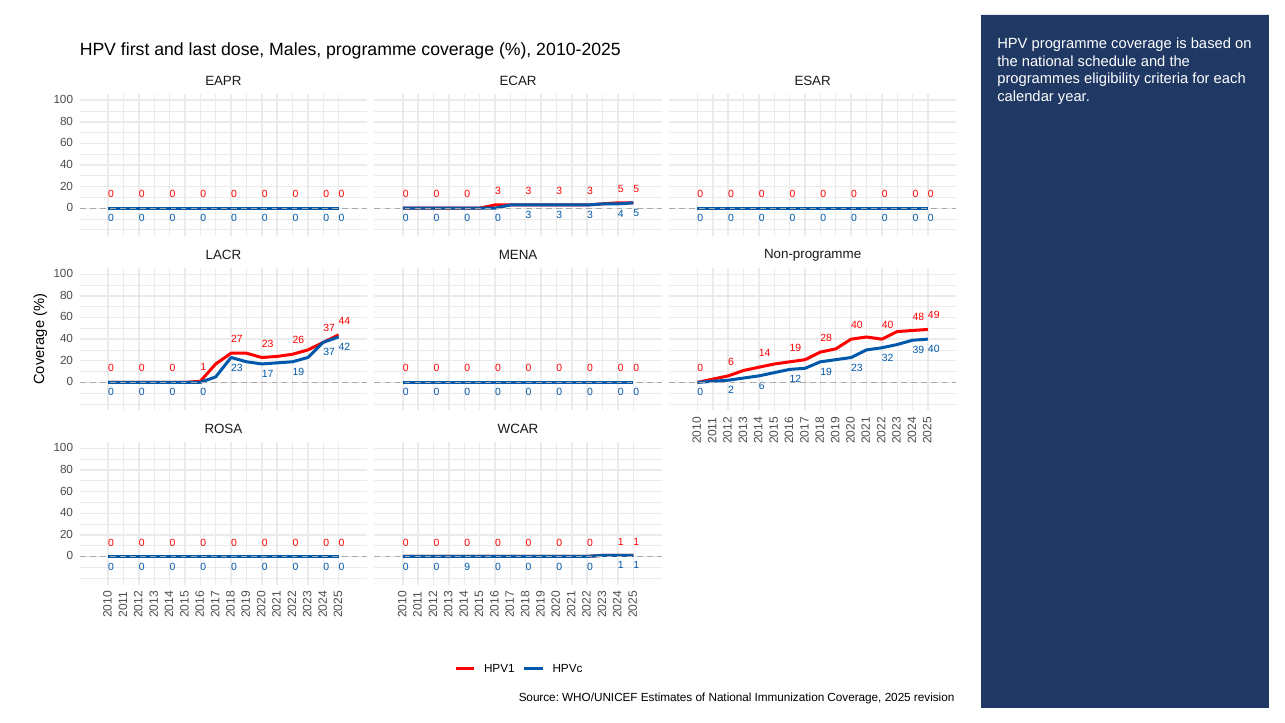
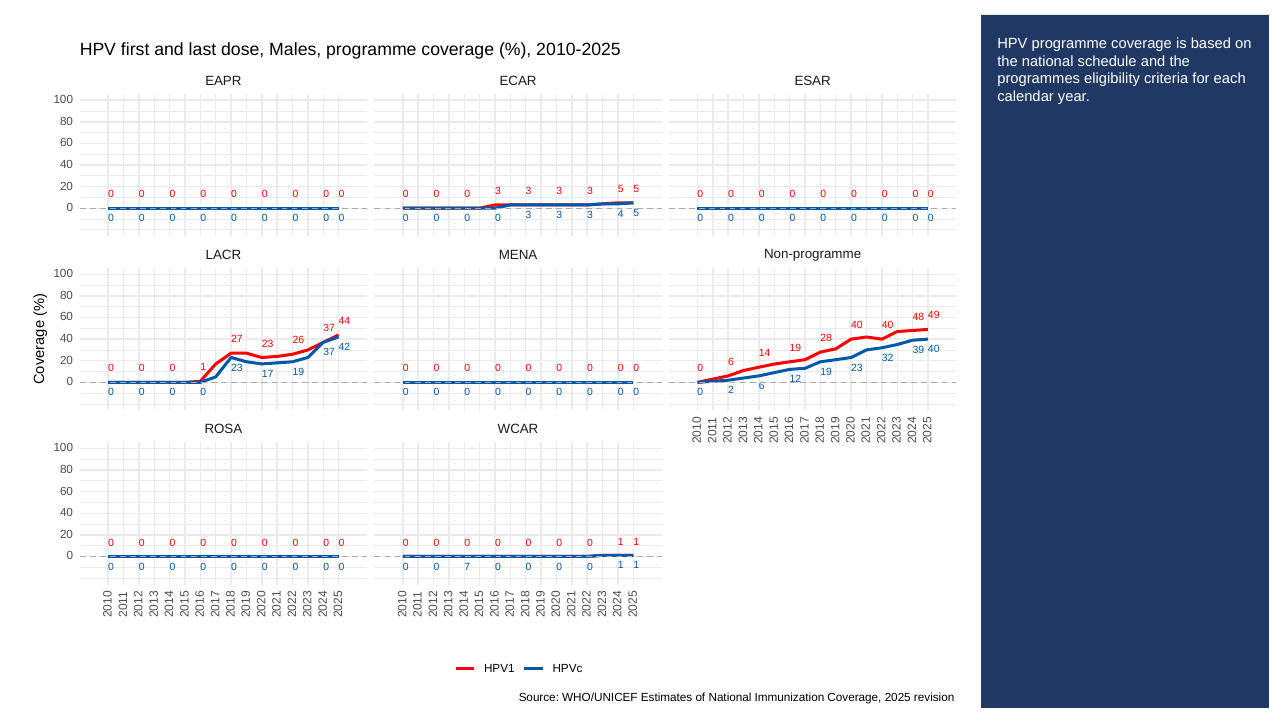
0 9: 9 -> 7
